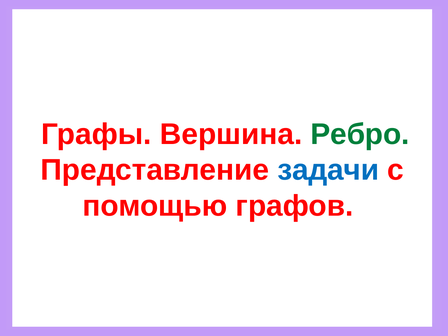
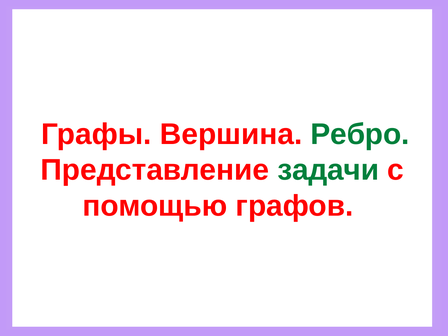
задачи colour: blue -> green
